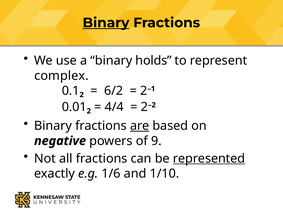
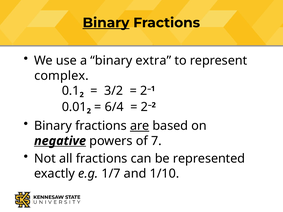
holds: holds -> extra
6/2: 6/2 -> 3/2
4/4: 4/4 -> 6/4
negative underline: none -> present
9: 9 -> 7
represented underline: present -> none
1/6: 1/6 -> 1/7
